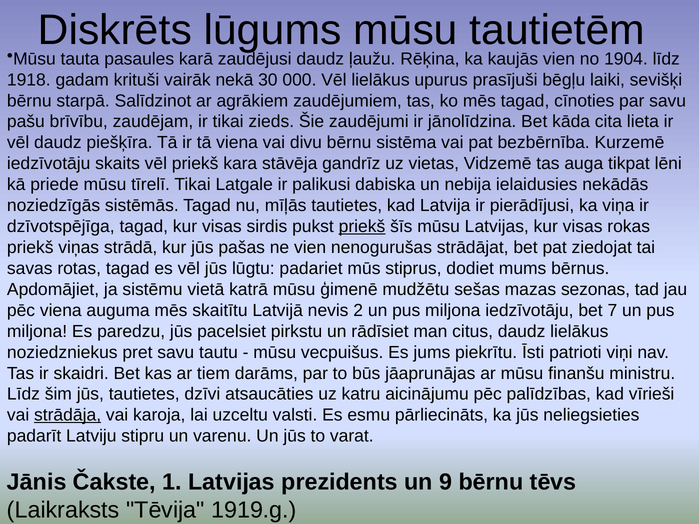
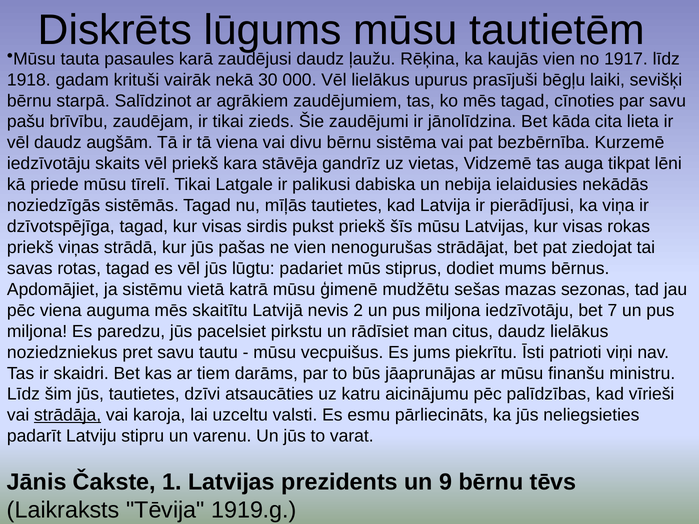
1904: 1904 -> 1917
piešķīra: piešķīra -> augšām
priekš at (362, 227) underline: present -> none
